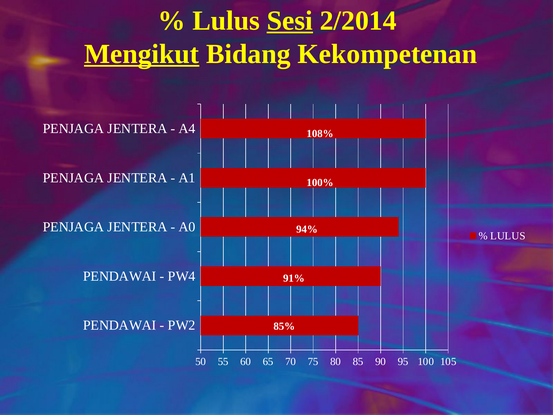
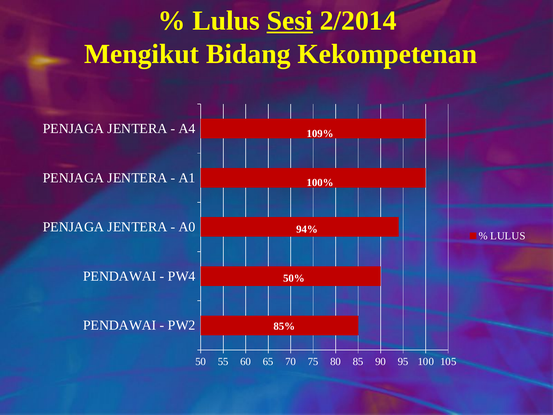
Mengikut underline: present -> none
108%: 108% -> 109%
91%: 91% -> 50%
